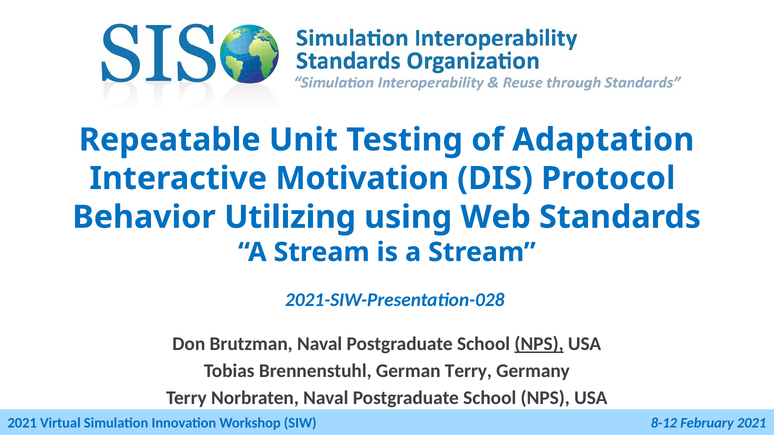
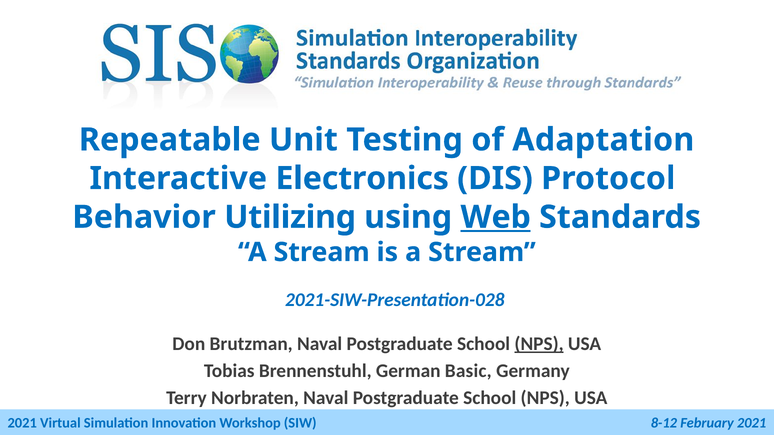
Motivation: Motivation -> Electronics
Web underline: none -> present
German Terry: Terry -> Basic
